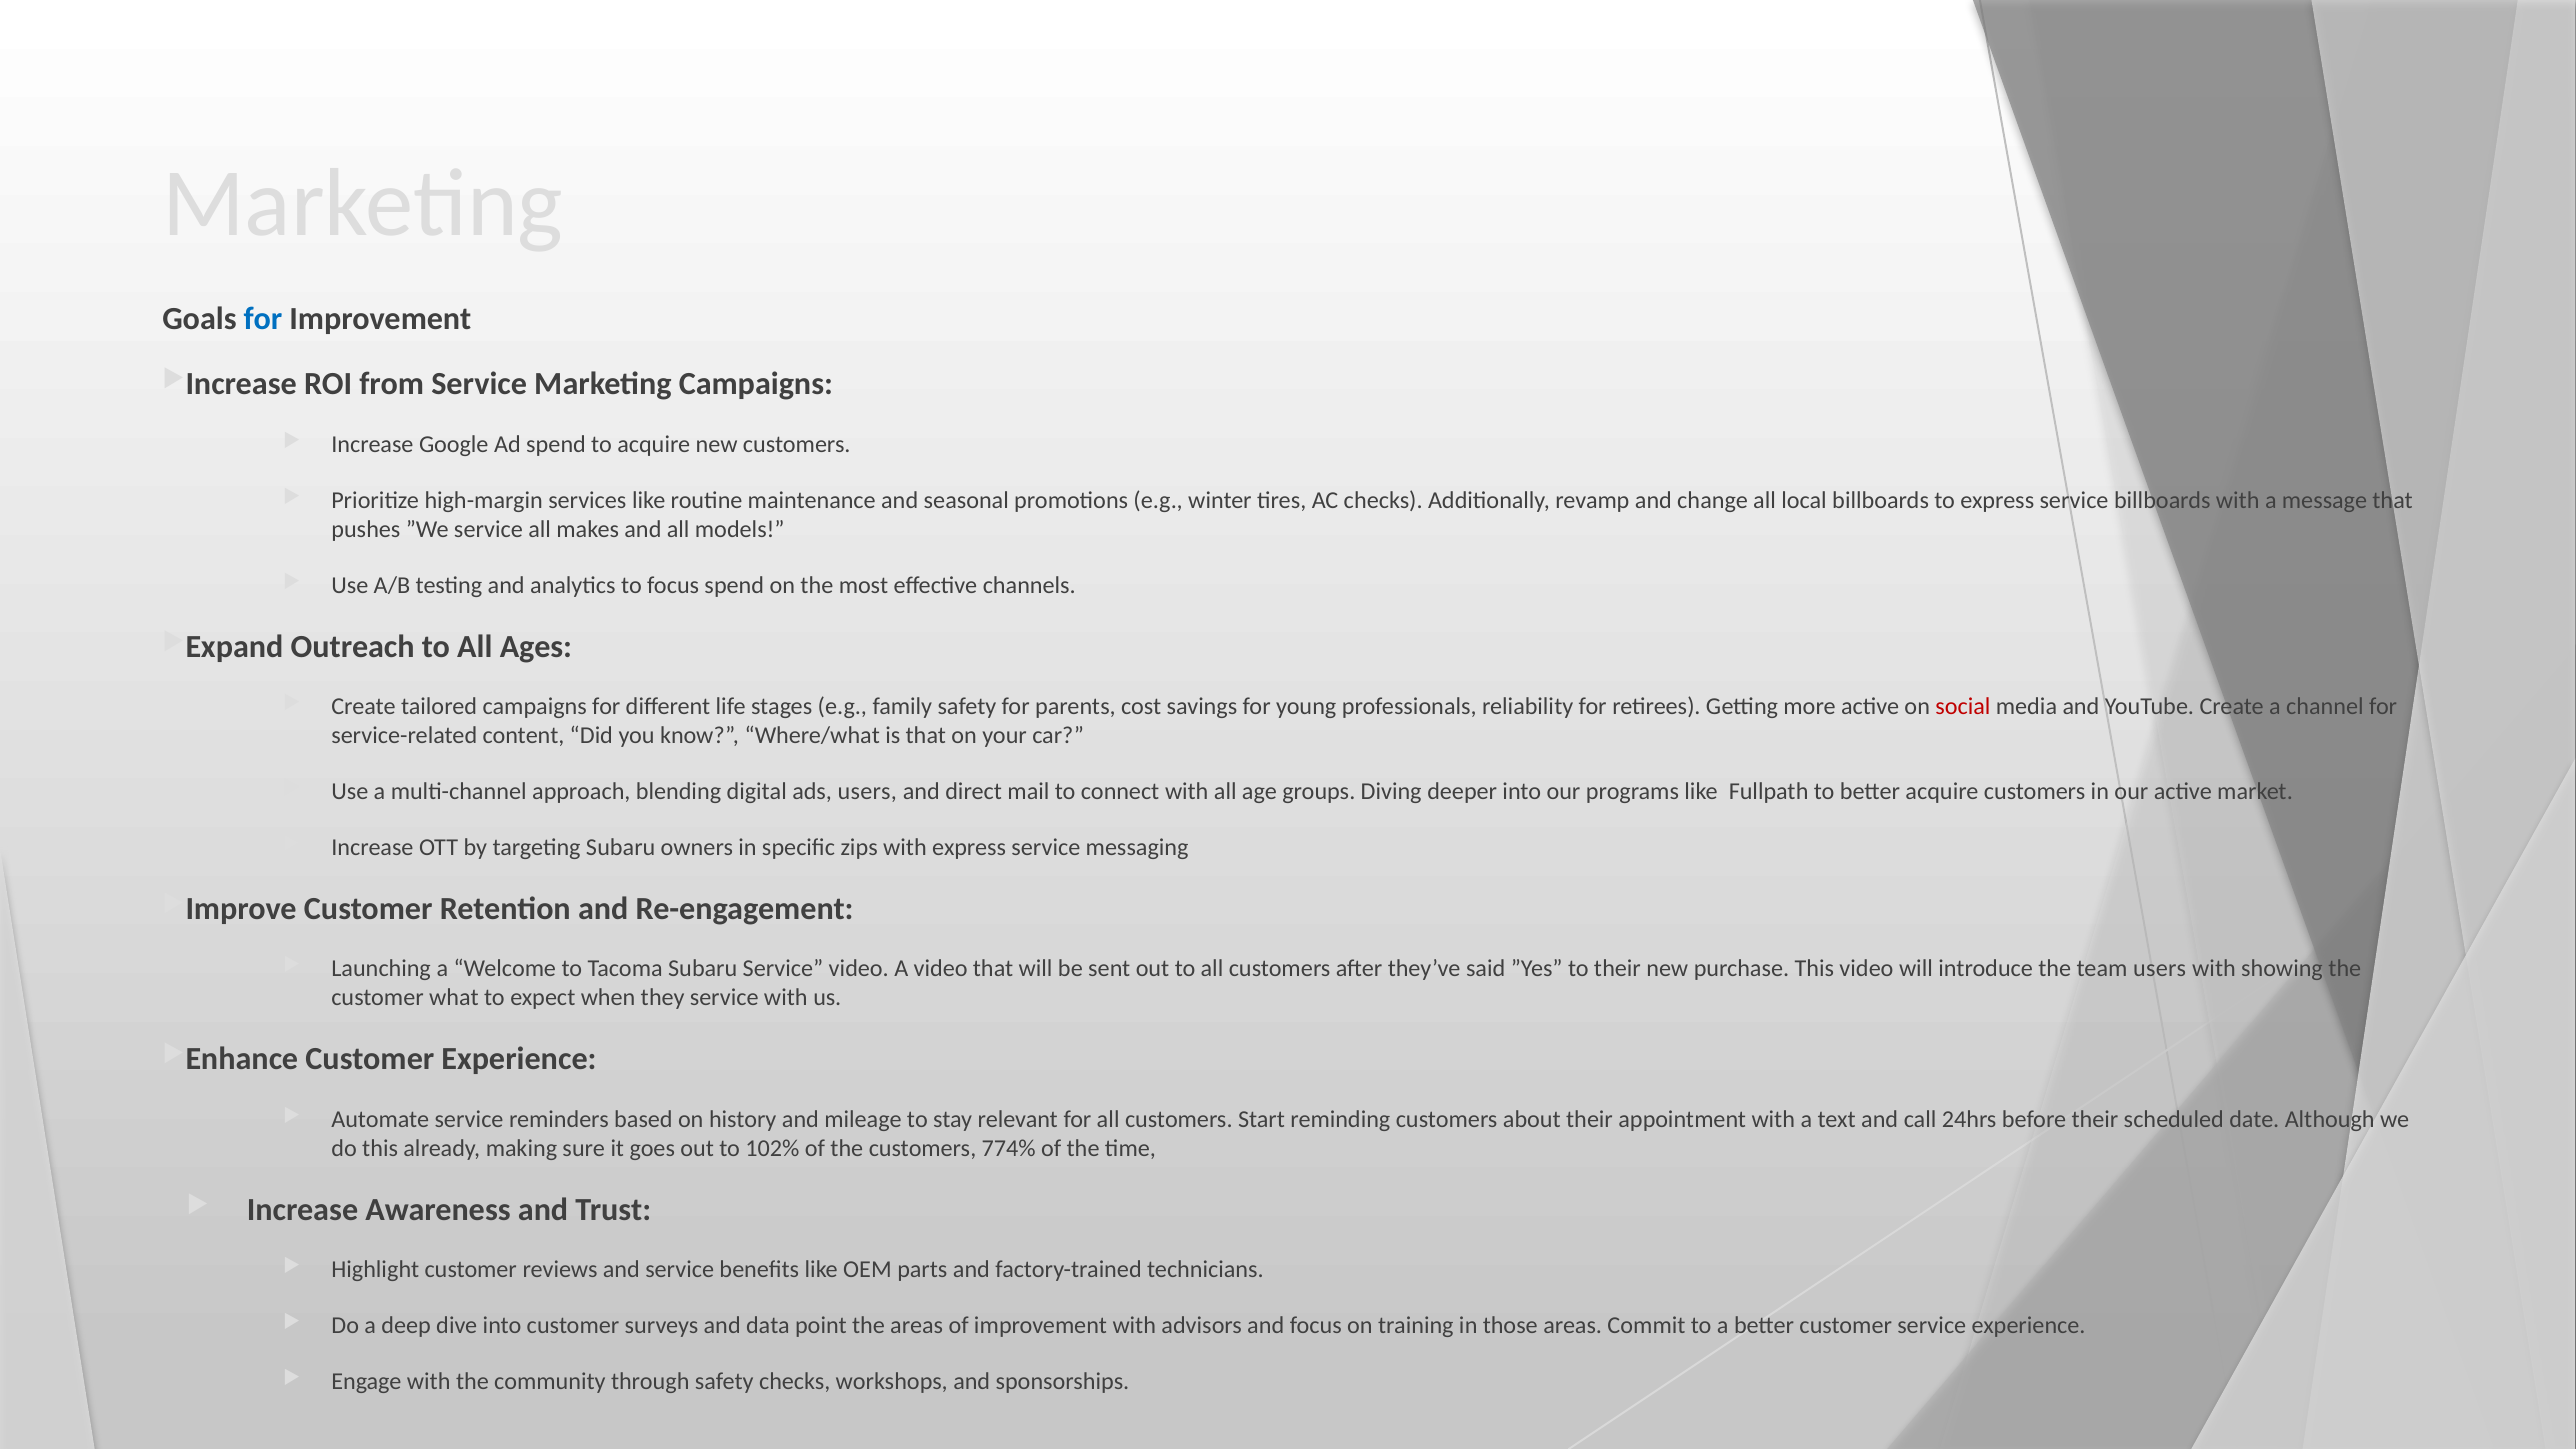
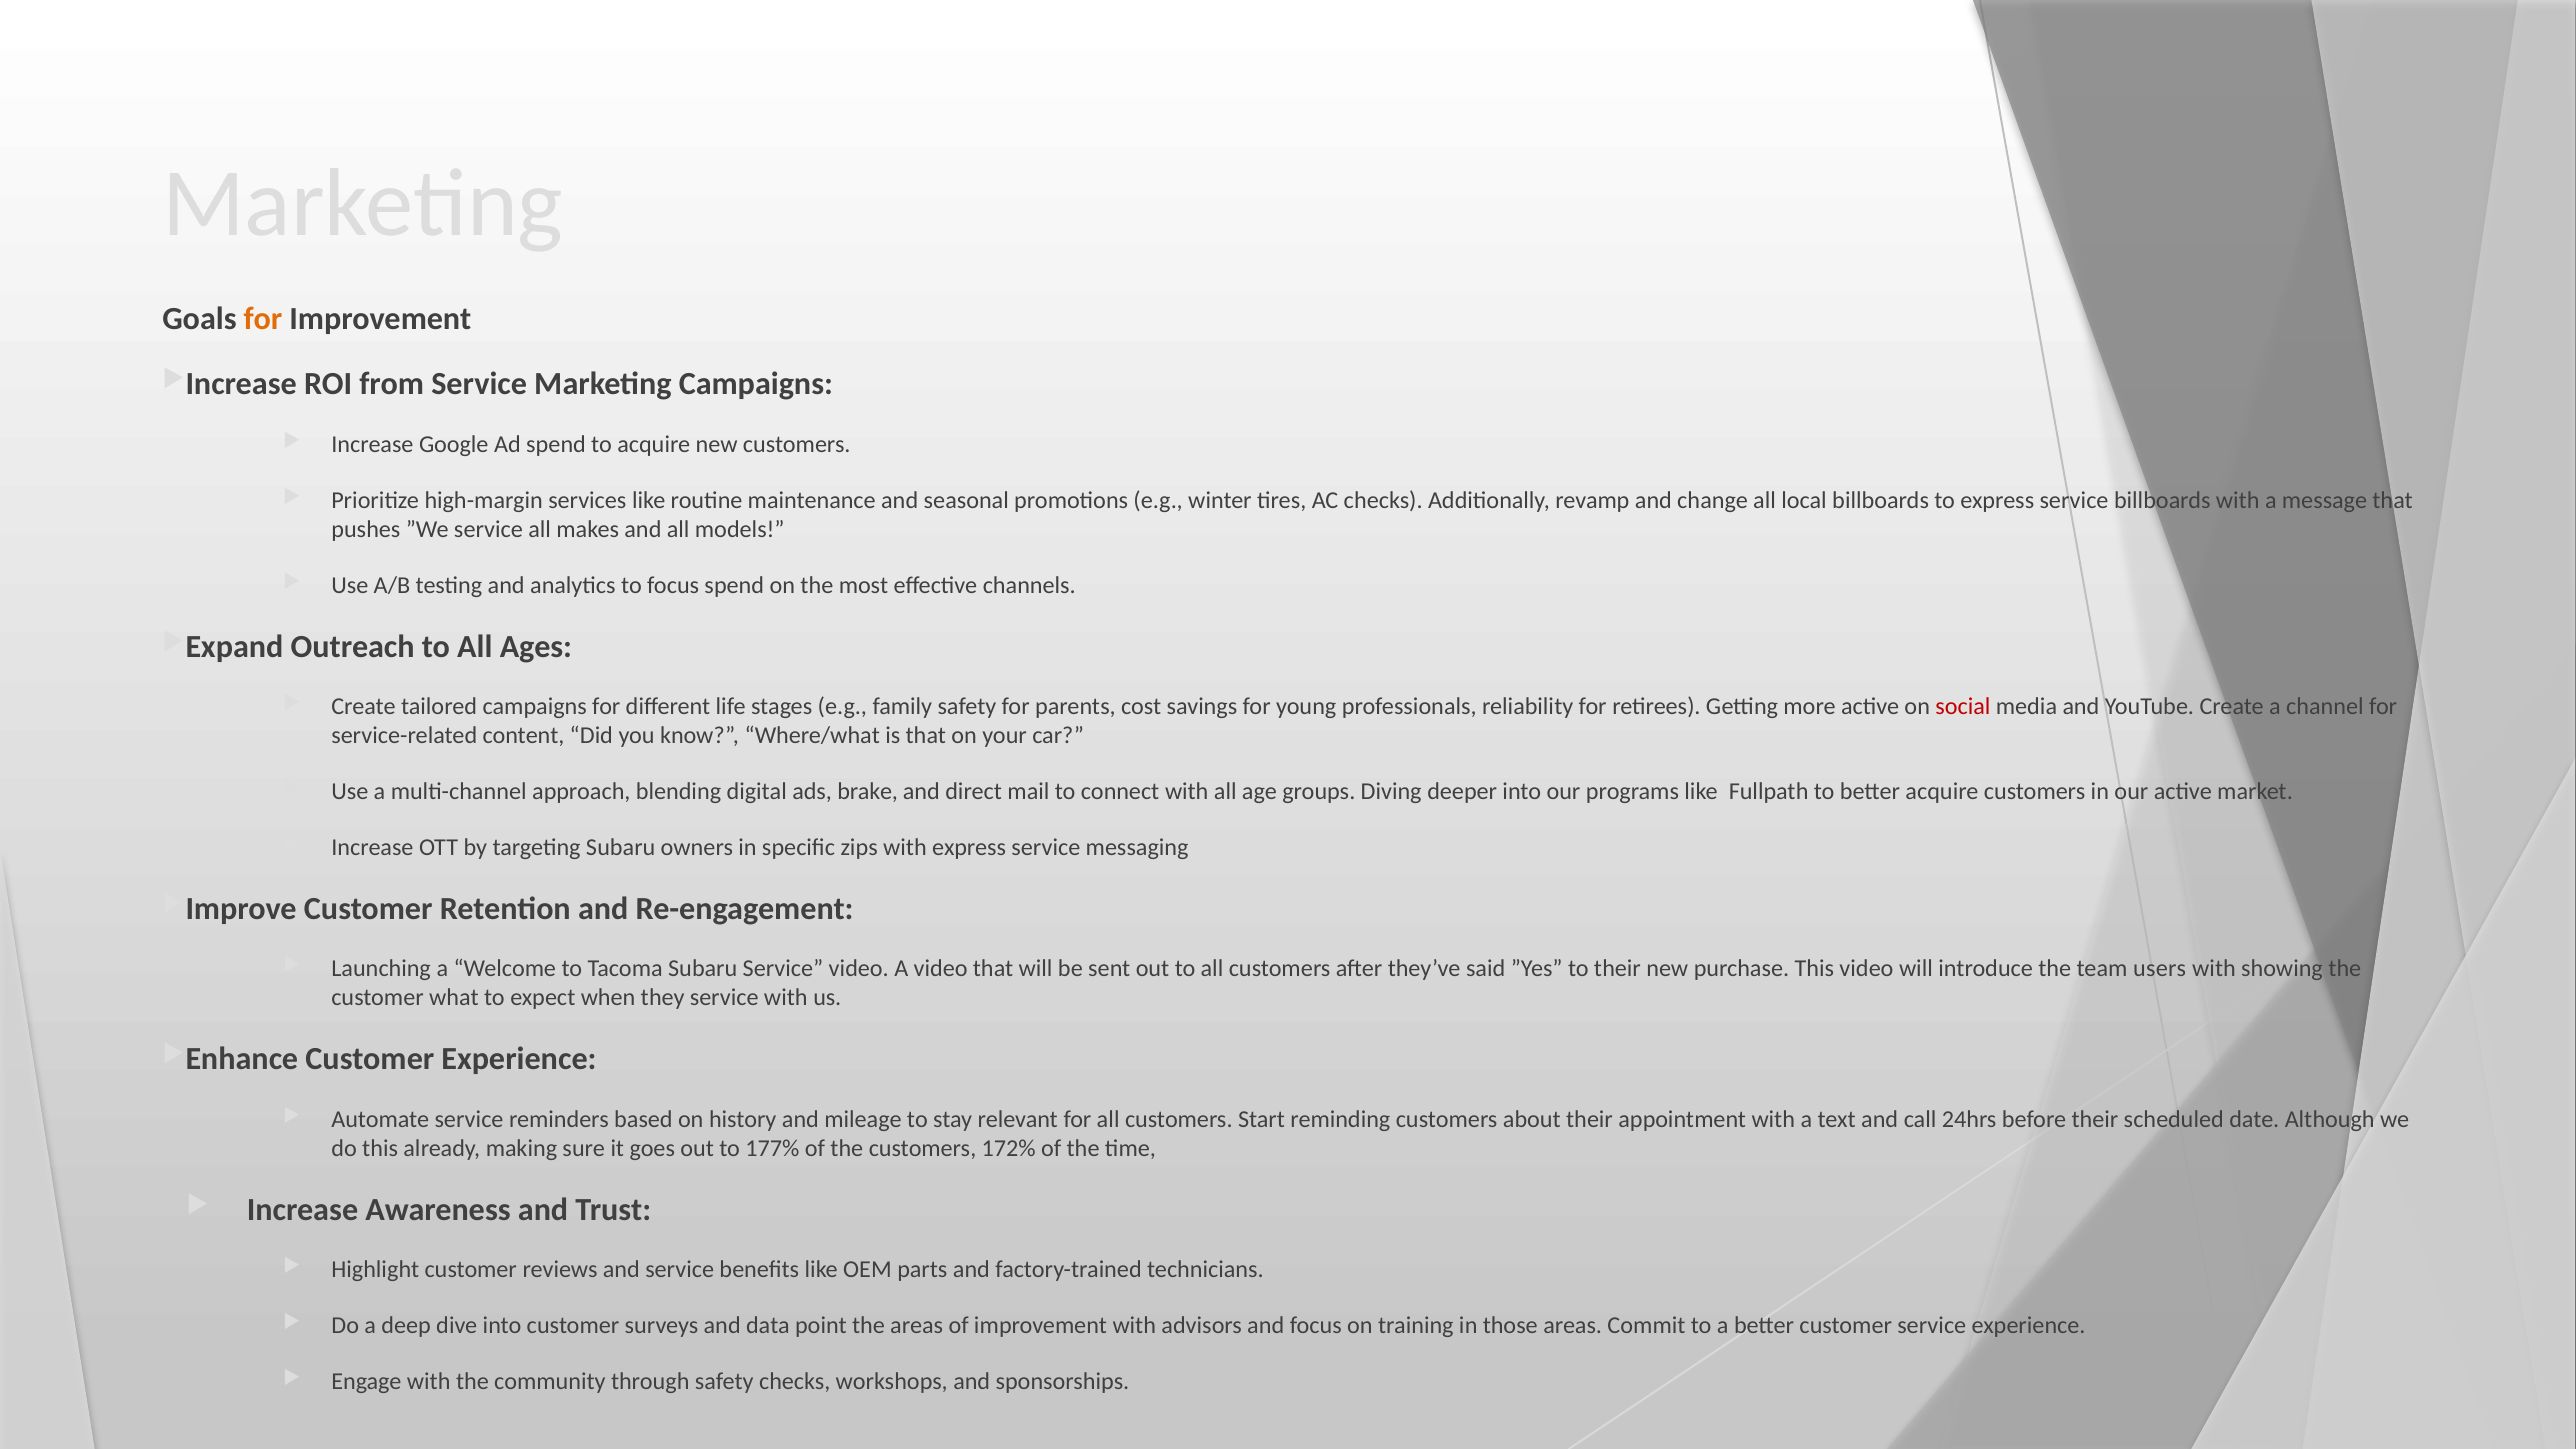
for at (263, 319) colour: blue -> orange
ads users: users -> brake
102%: 102% -> 177%
774%: 774% -> 172%
